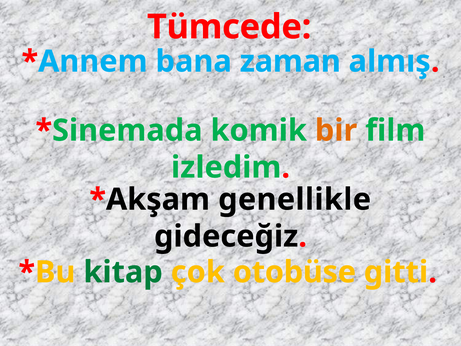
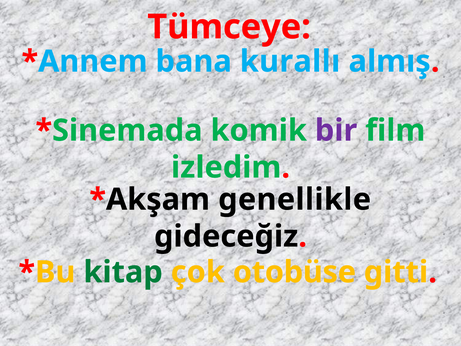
Tümcede: Tümcede -> Tümceye
zaman: zaman -> kurallı
bir colour: orange -> purple
